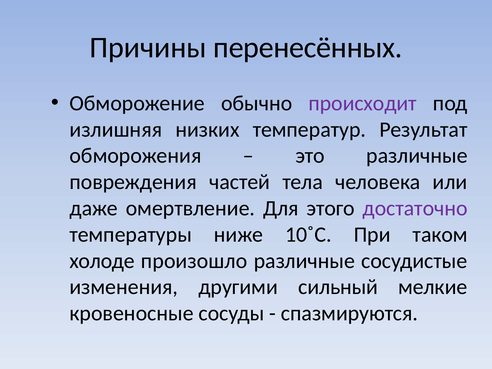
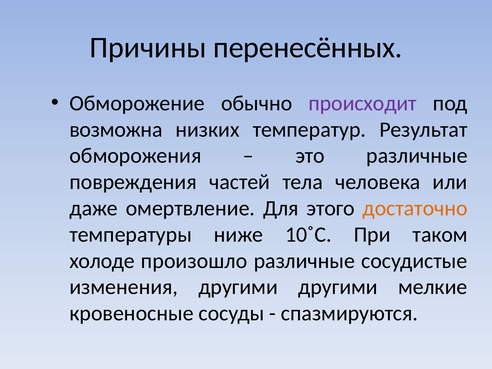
излишняя: излишняя -> возможна
достаточно colour: purple -> orange
другими сильный: сильный -> другими
